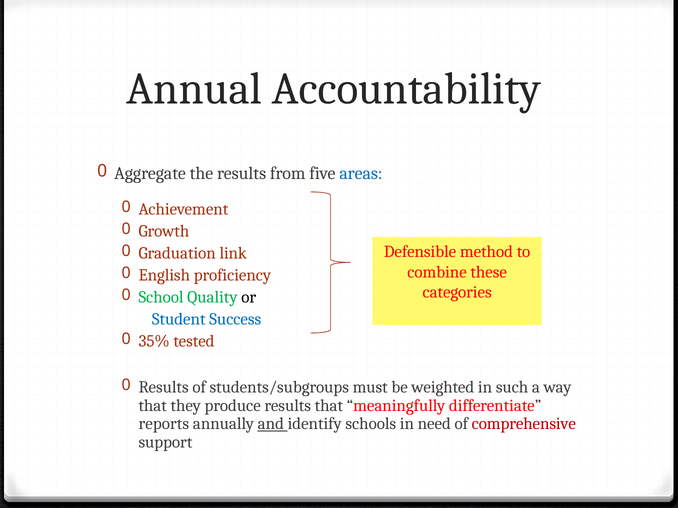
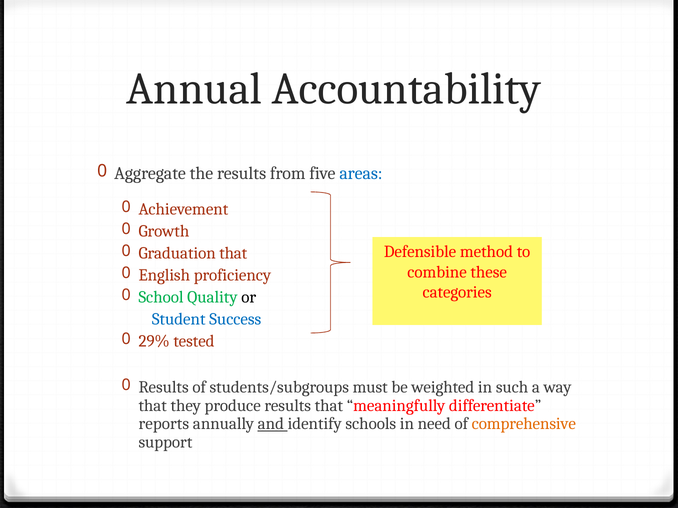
Graduation link: link -> that
35%: 35% -> 29%
comprehensive colour: red -> orange
